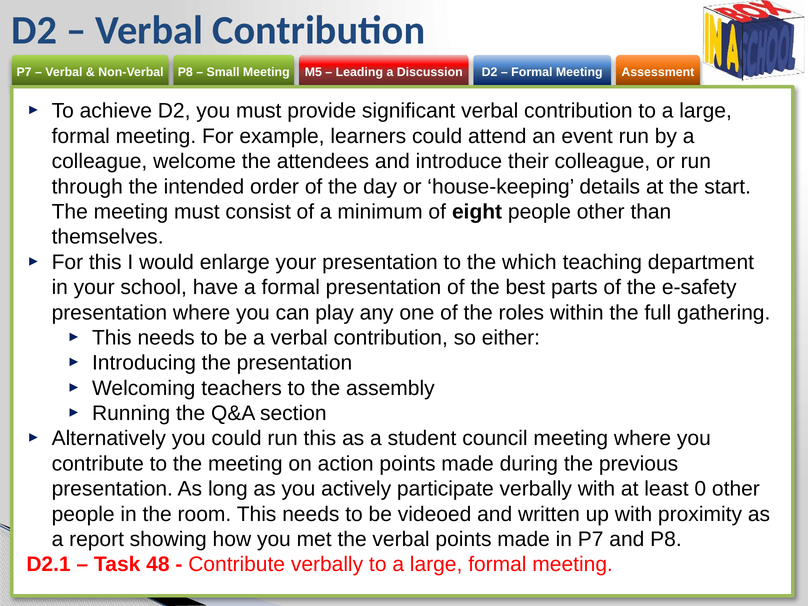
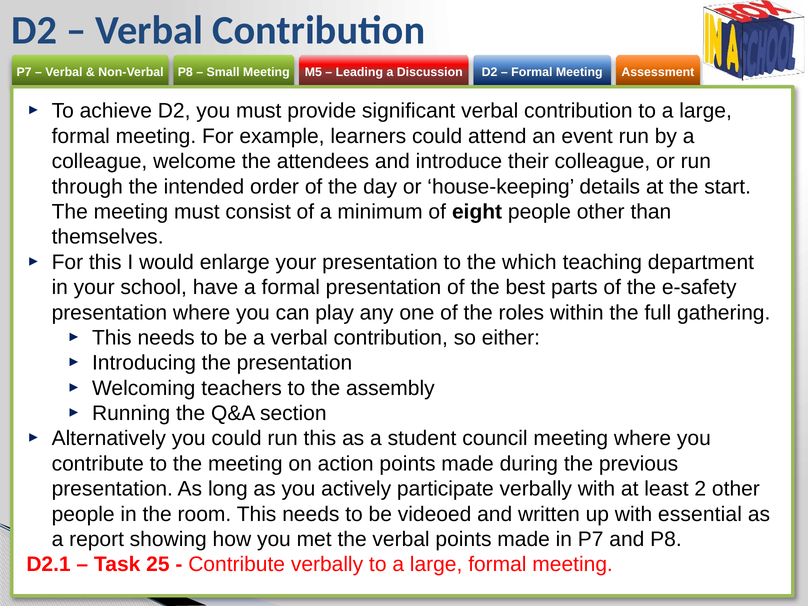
0: 0 -> 2
proximity: proximity -> essential
48: 48 -> 25
